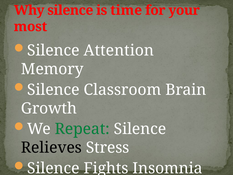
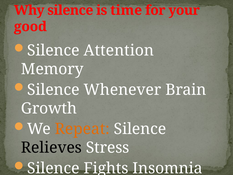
most: most -> good
Classroom: Classroom -> Whenever
Repeat colour: green -> orange
